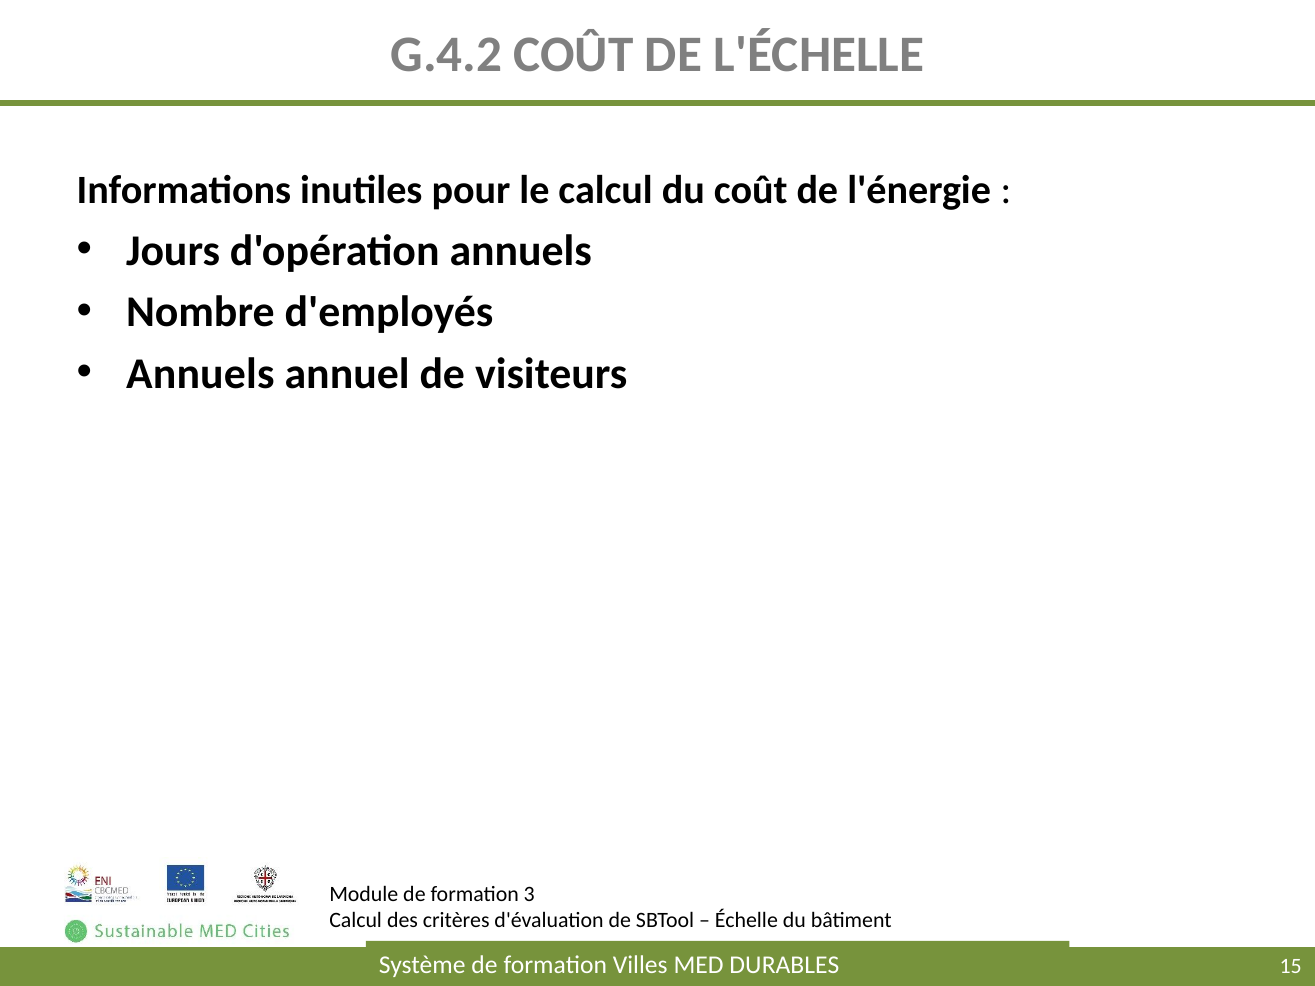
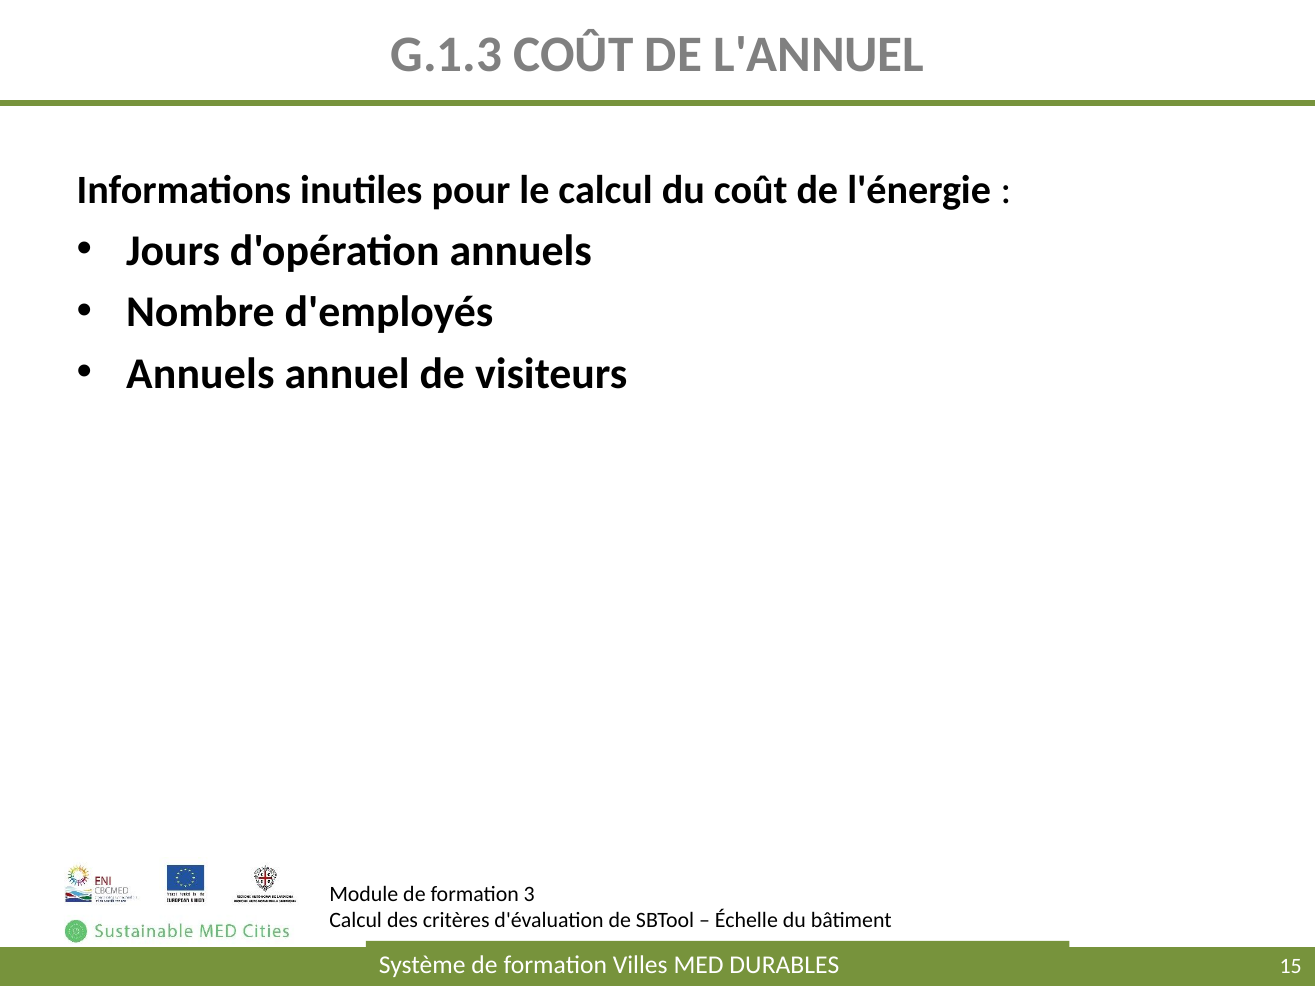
G.4.2: G.4.2 -> G.1.3
L'ÉCHELLE: L'ÉCHELLE -> L'ANNUEL
